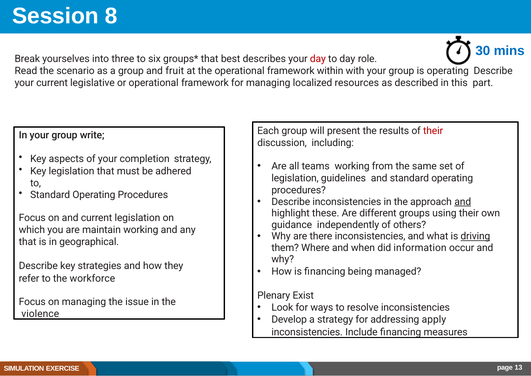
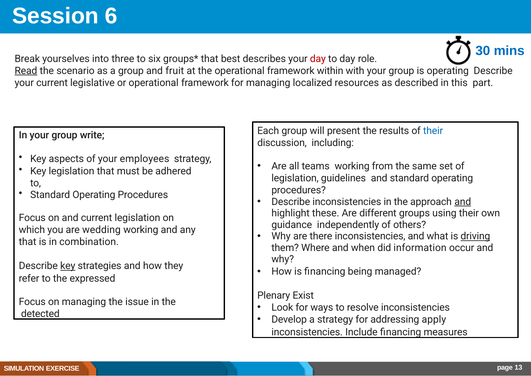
8: 8 -> 6
Read underline: none -> present
their at (433, 131) colour: red -> blue
completion: completion -> employees
maintain: maintain -> wedding
geographical: geographical -> combination
key at (68, 266) underline: none -> present
workforce: workforce -> expressed
violence: violence -> detected
